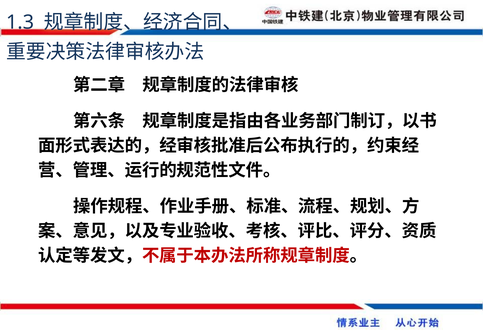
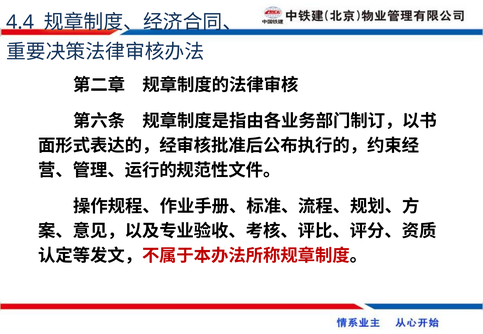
1.3: 1.3 -> 4.4
